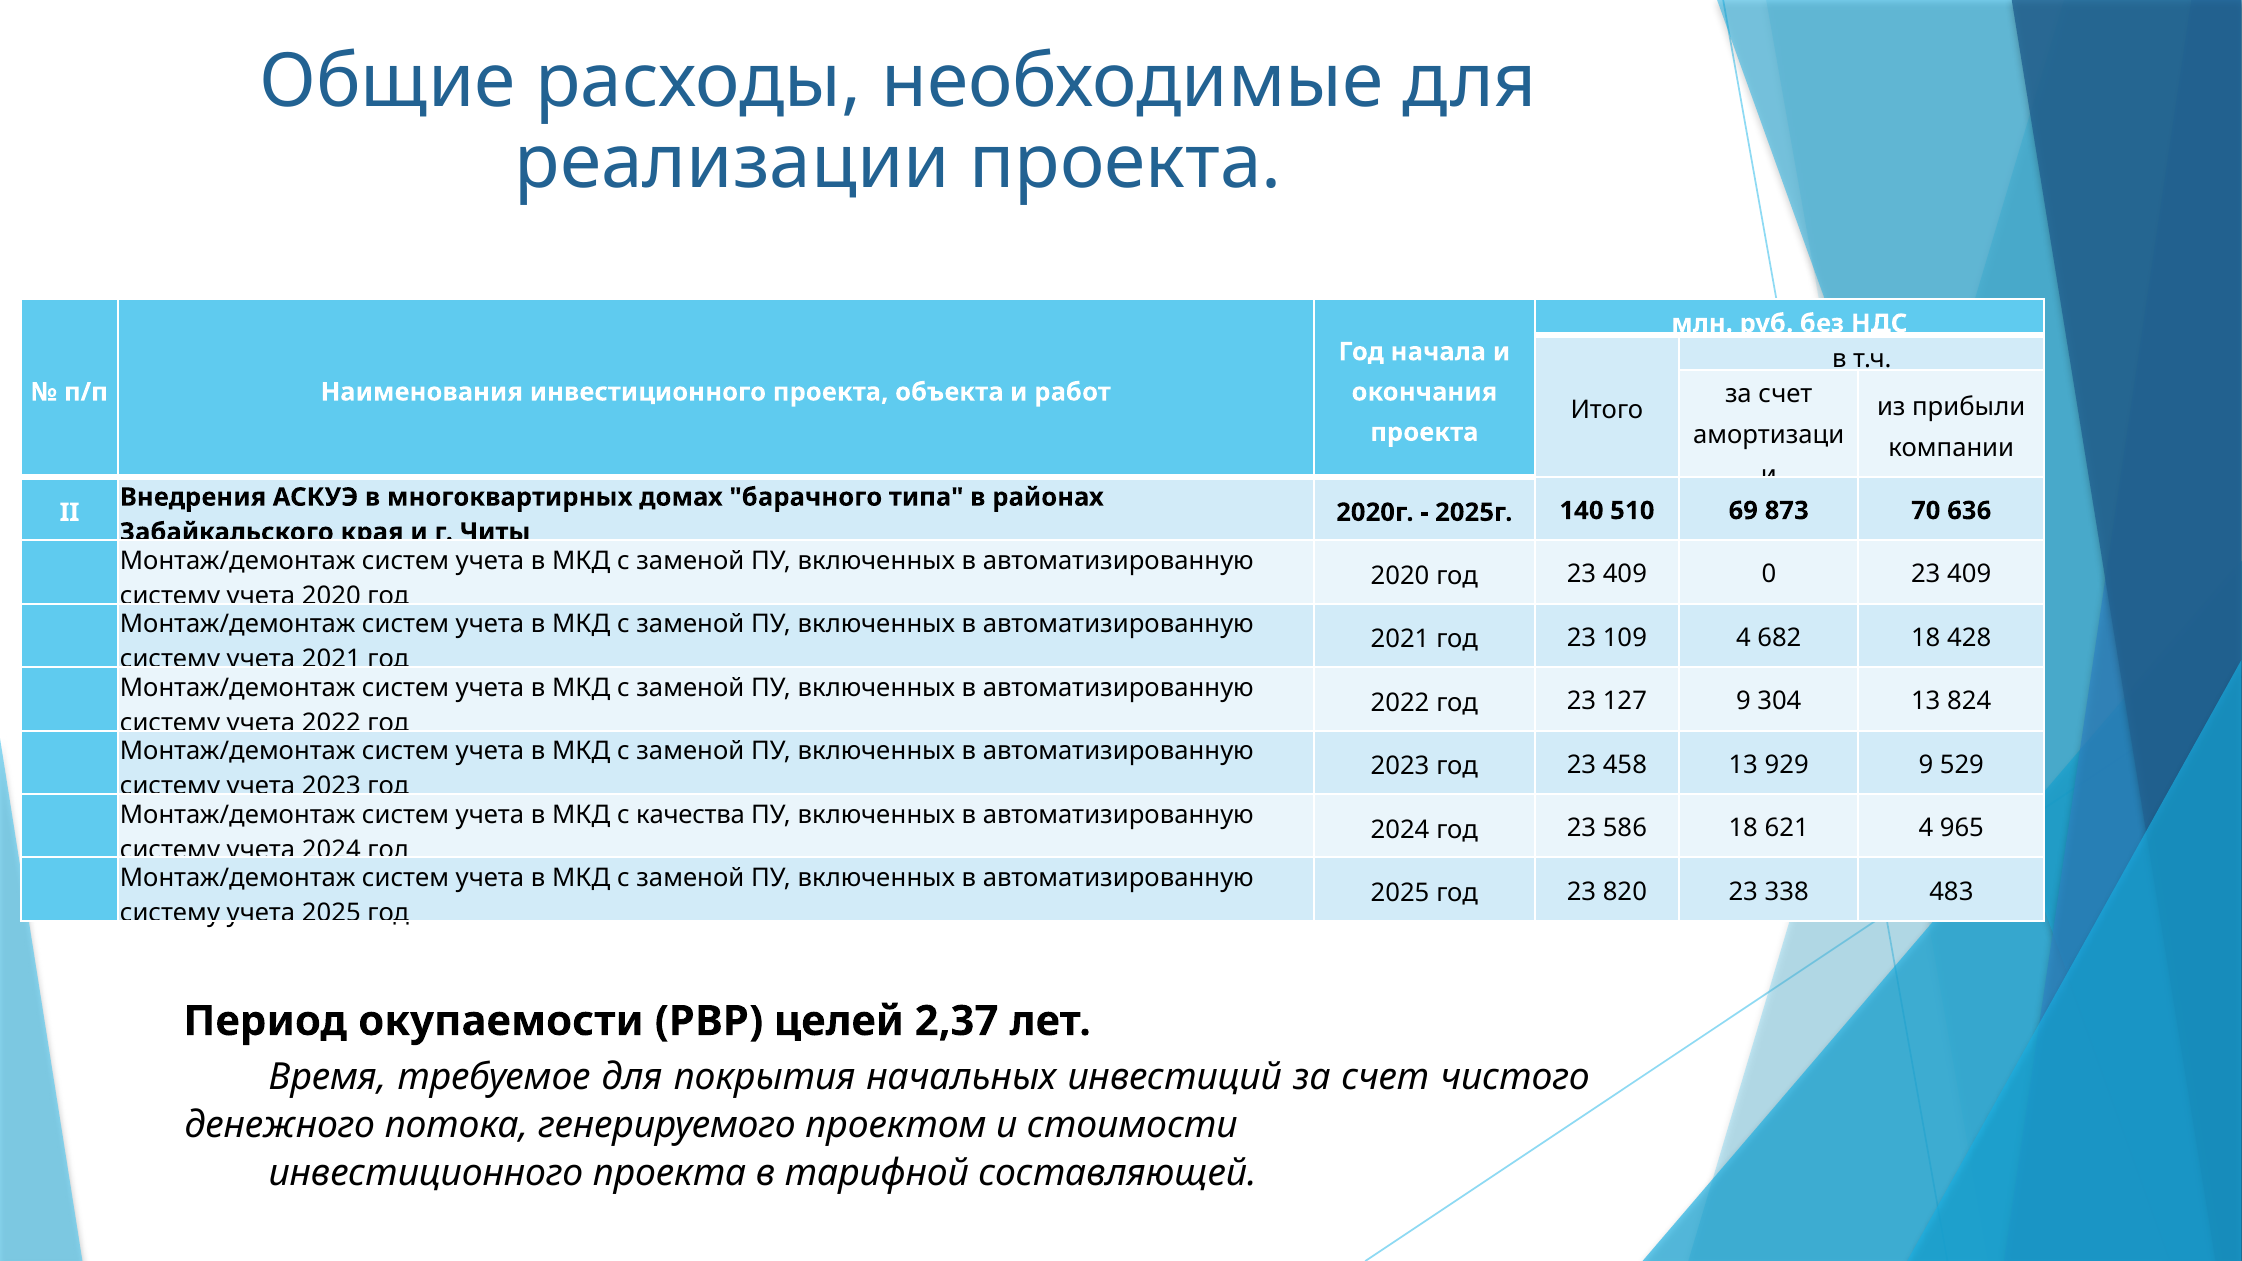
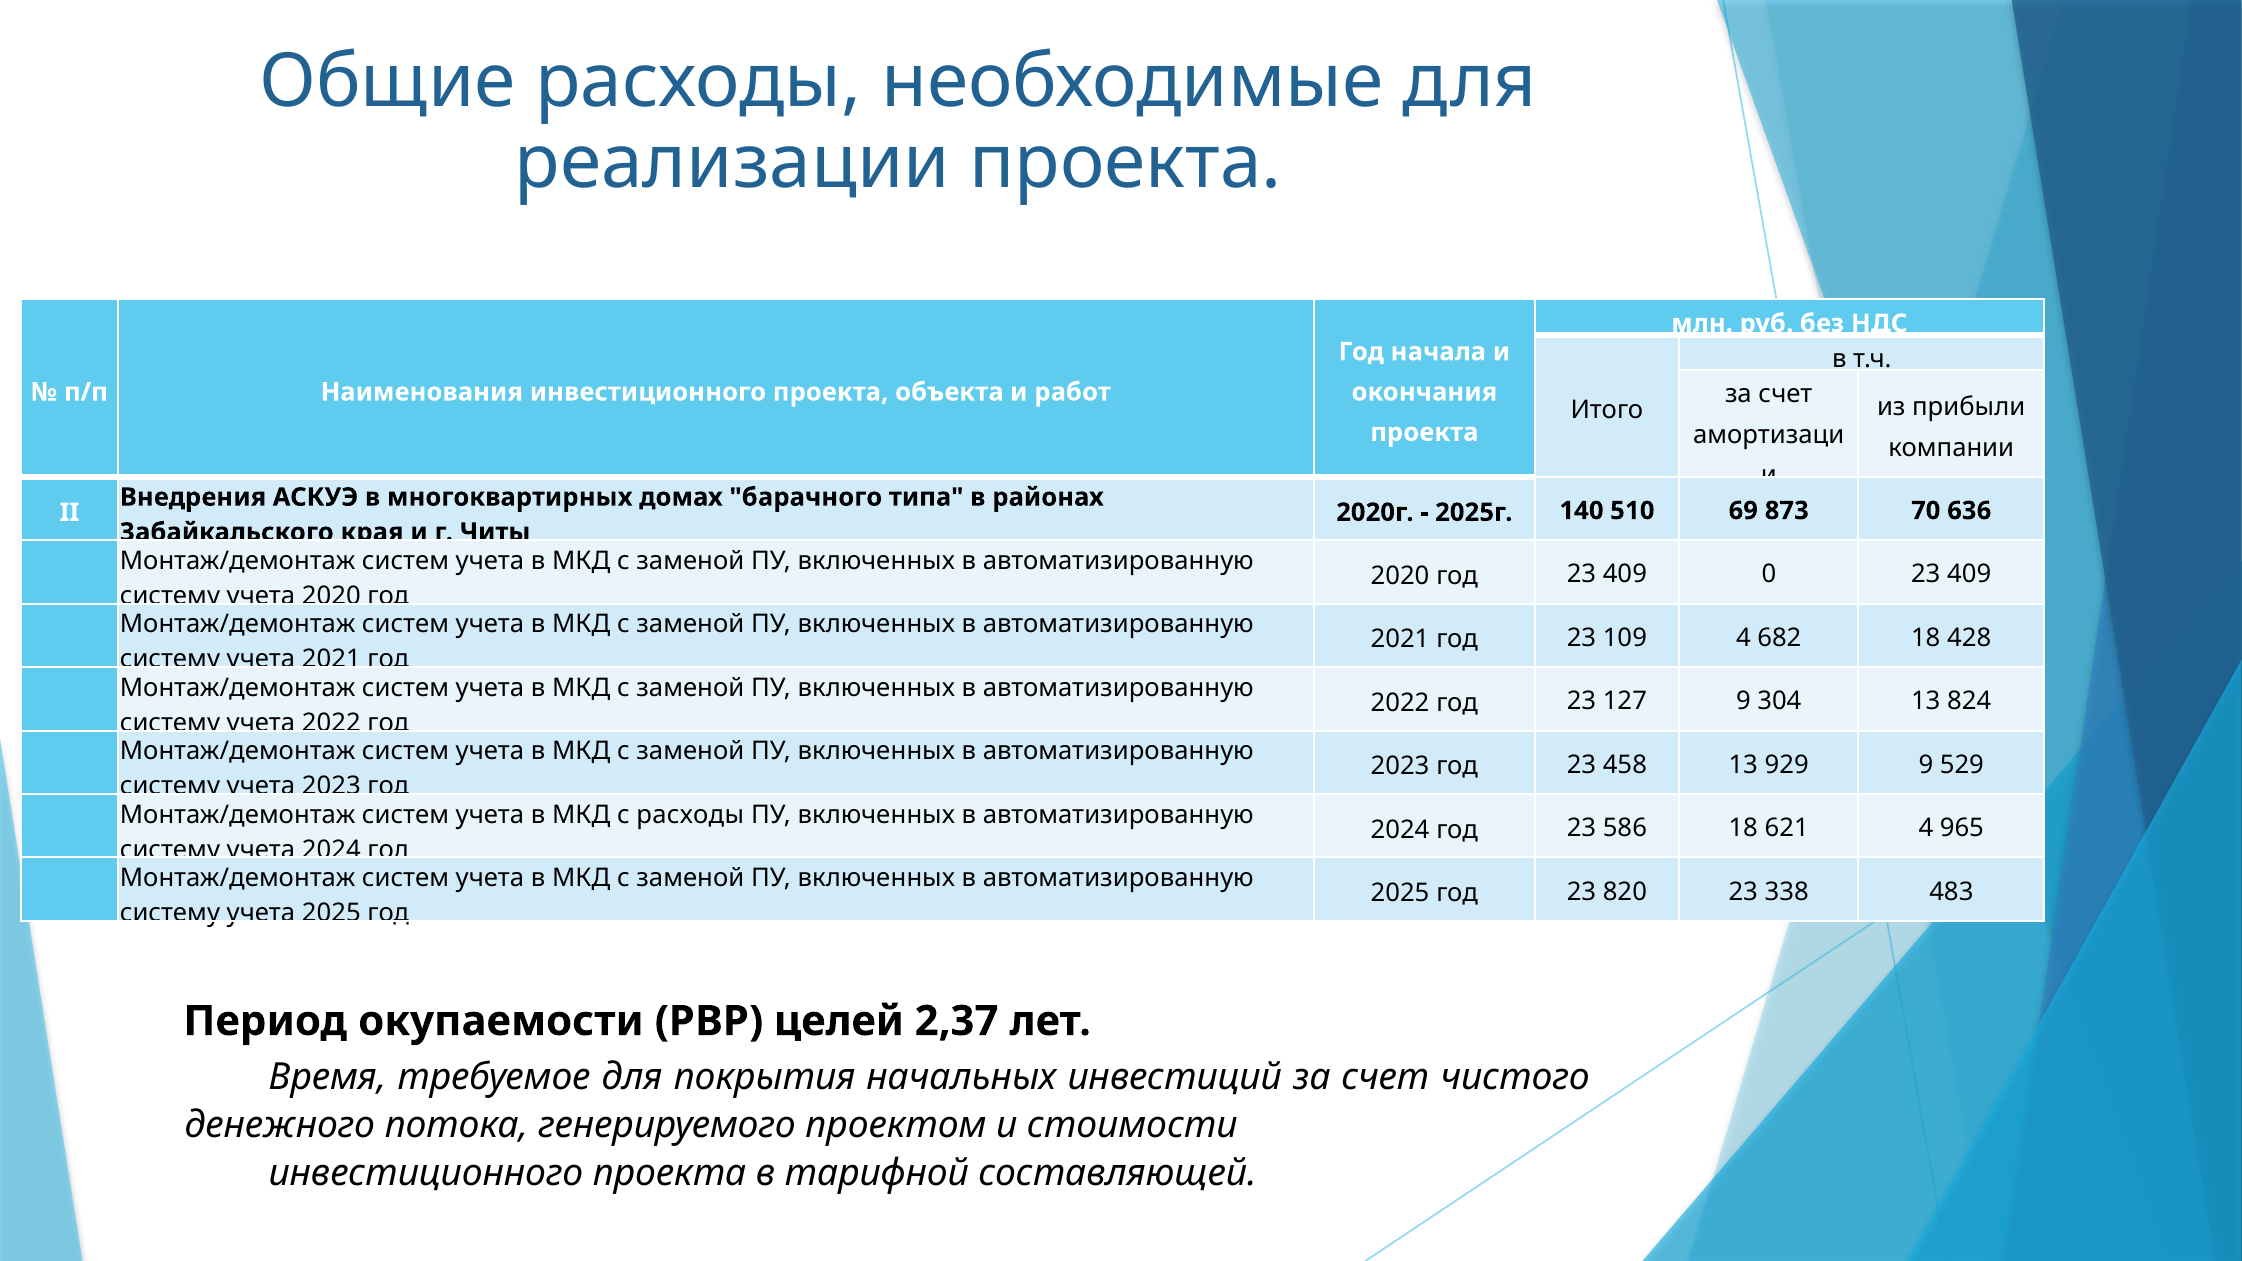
с качества: качества -> расходы
